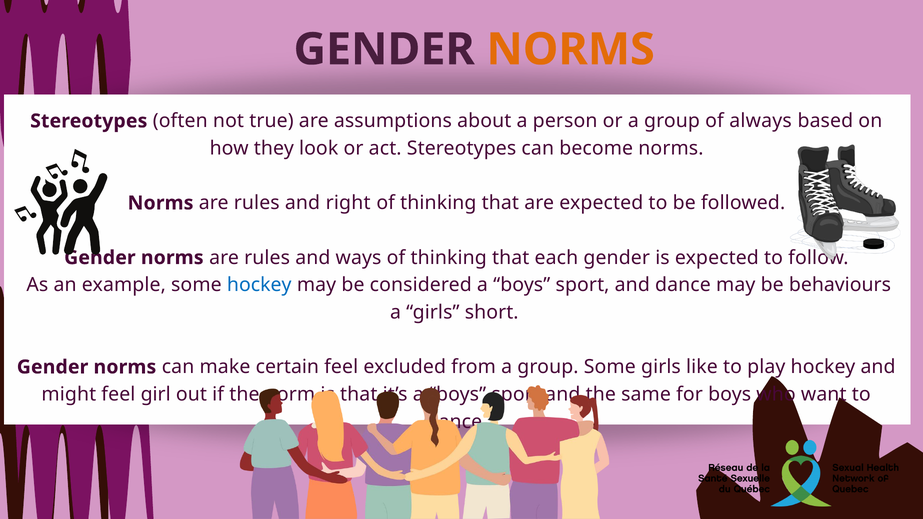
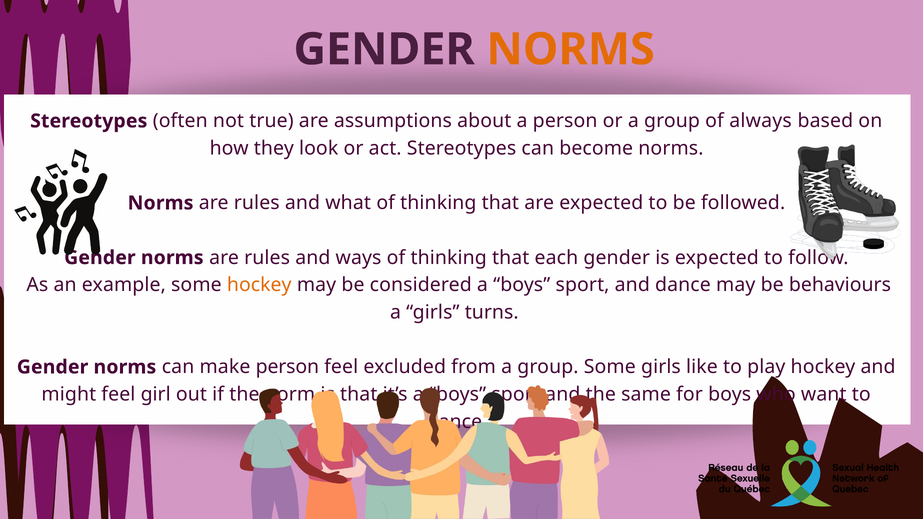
right: right -> what
hockey at (259, 285) colour: blue -> orange
short: short -> turns
make certain: certain -> person
